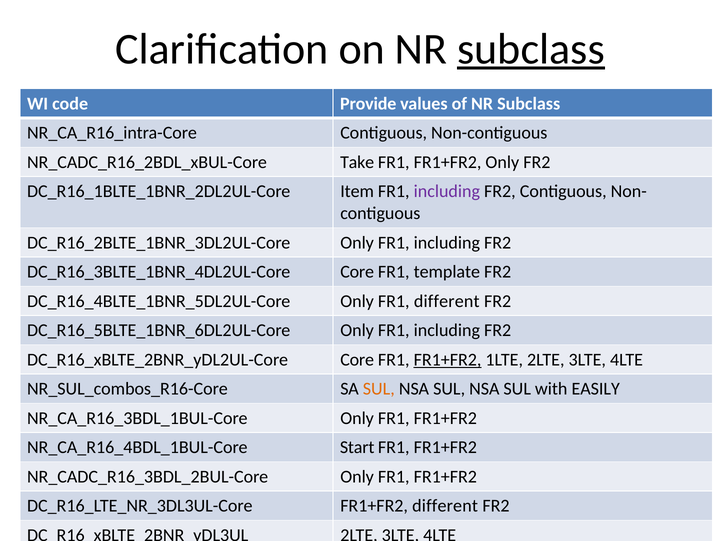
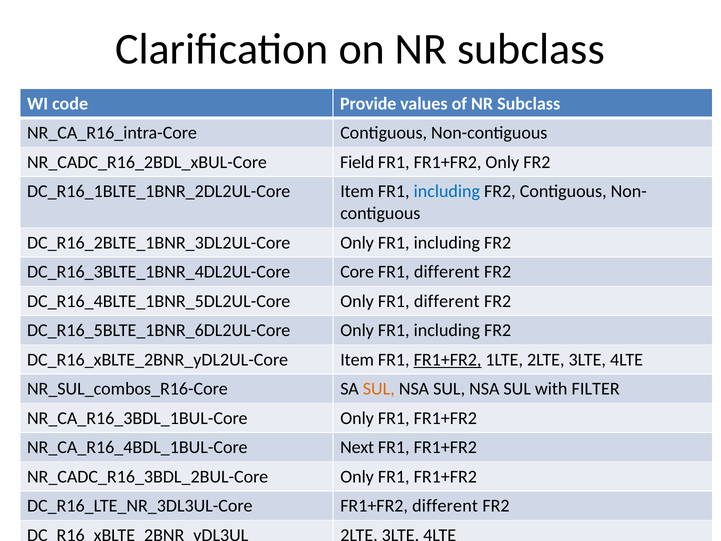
subclass at (531, 49) underline: present -> none
Take: Take -> Field
including at (447, 191) colour: purple -> blue
template at (447, 272): template -> different
Core at (357, 359): Core -> Item
EASILY: EASILY -> FILTER
Start: Start -> Next
